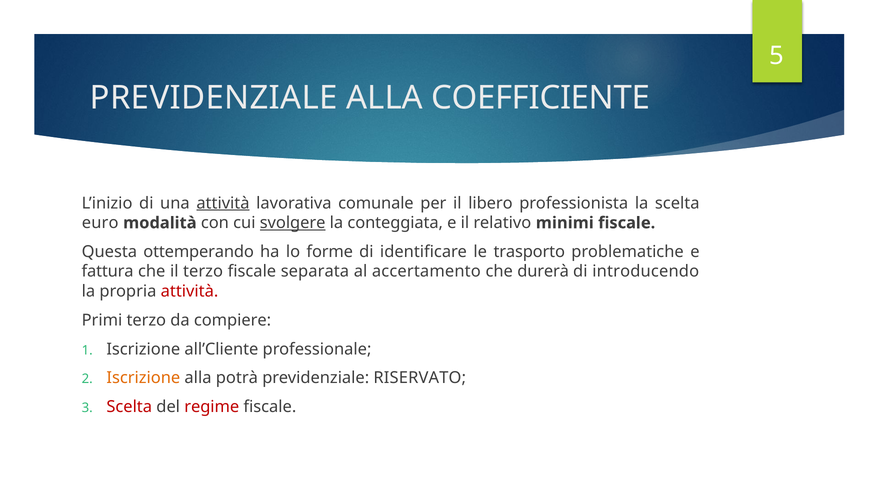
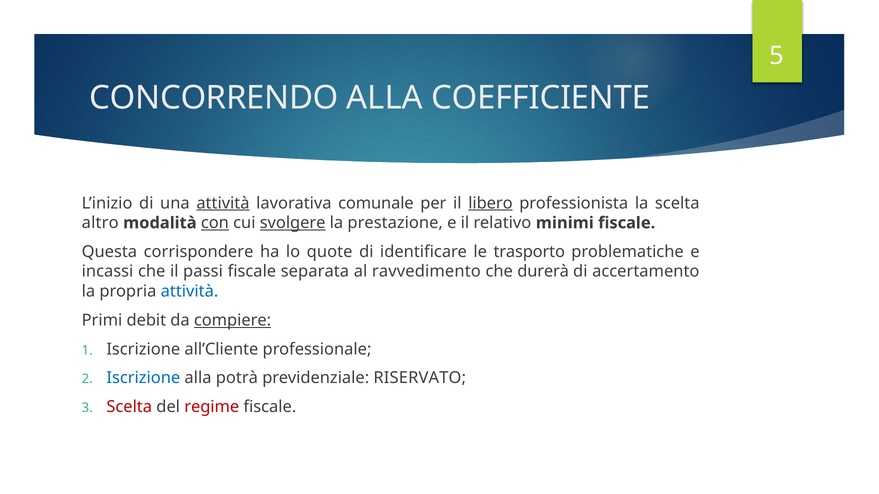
PREVIDENZIALE at (214, 98): PREVIDENZIALE -> CONCORRENDO
libero underline: none -> present
euro: euro -> altro
con underline: none -> present
conteggiata: conteggiata -> prestazione
ottemperando: ottemperando -> corrispondere
forme: forme -> quote
fattura: fattura -> incassi
il terzo: terzo -> passi
accertamento: accertamento -> ravvedimento
introducendo: introducendo -> accertamento
attività at (190, 292) colour: red -> blue
Primi terzo: terzo -> debit
compiere underline: none -> present
Iscrizione at (143, 378) colour: orange -> blue
